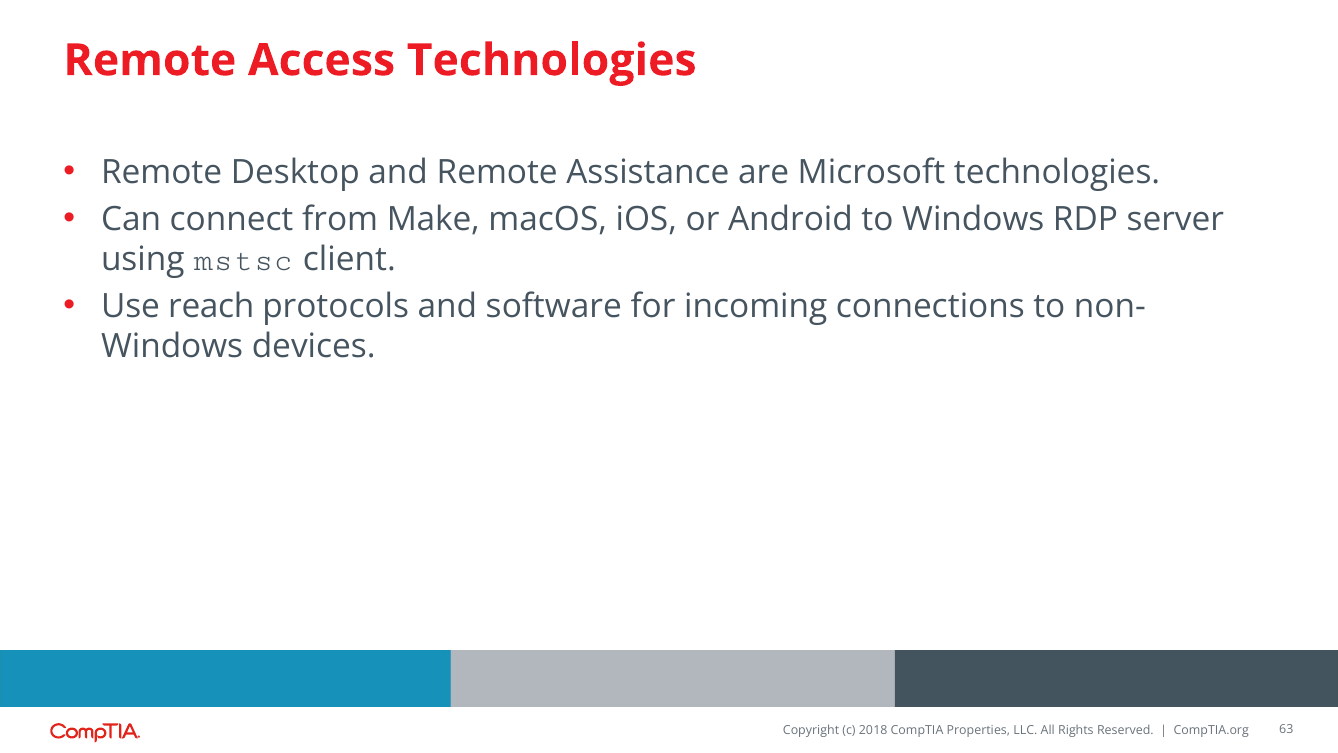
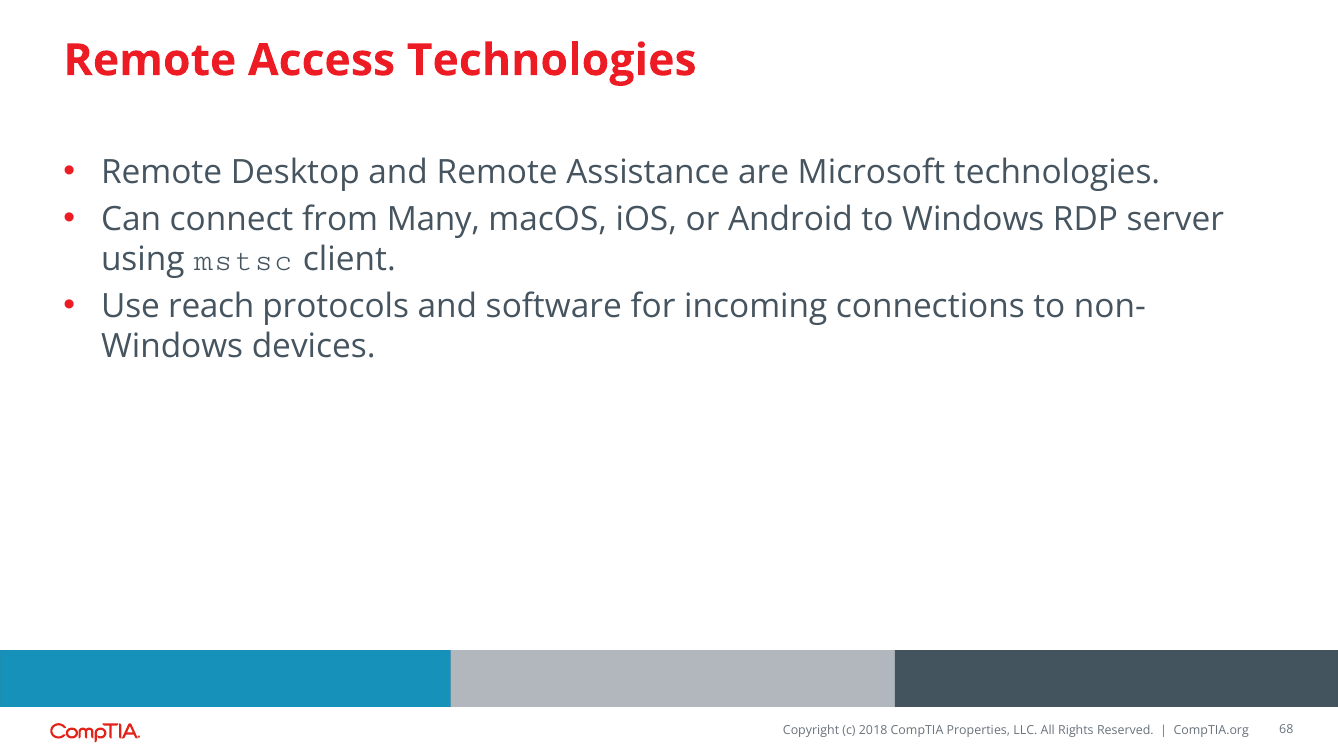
Make: Make -> Many
63: 63 -> 68
